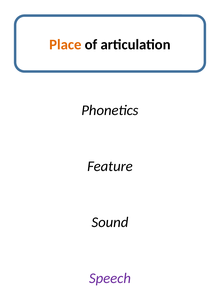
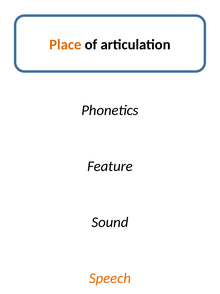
Speech colour: purple -> orange
